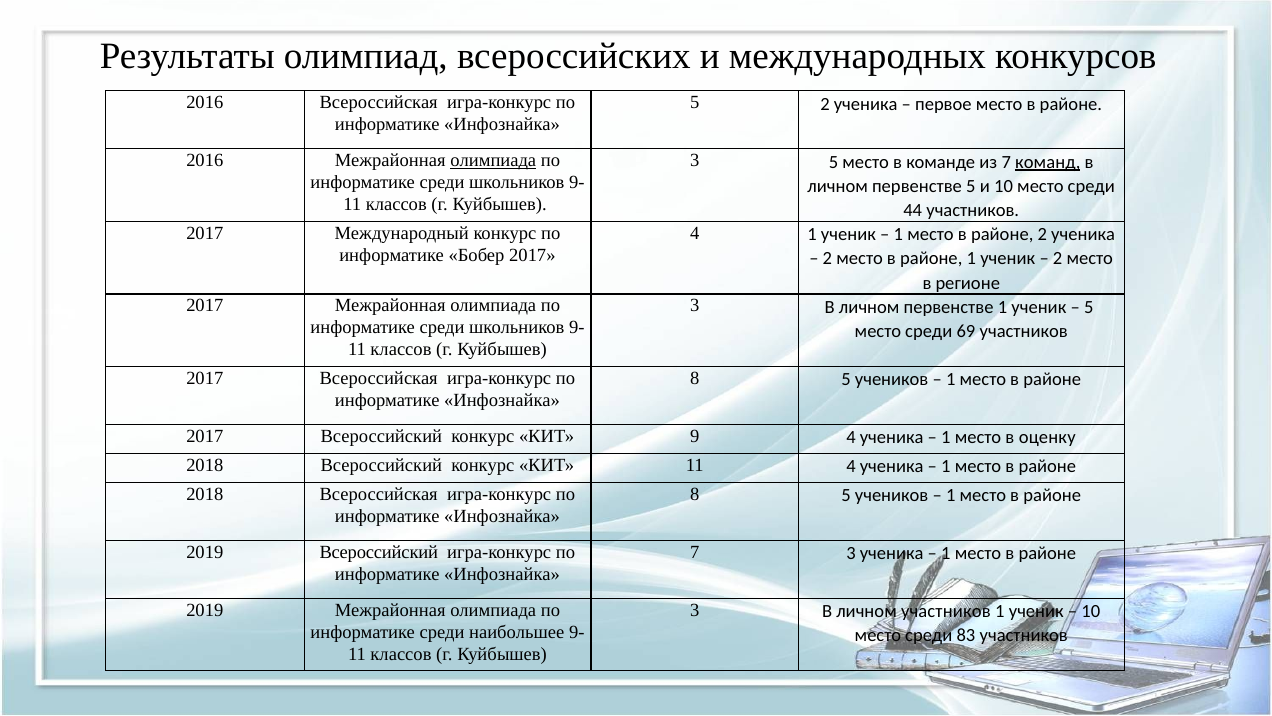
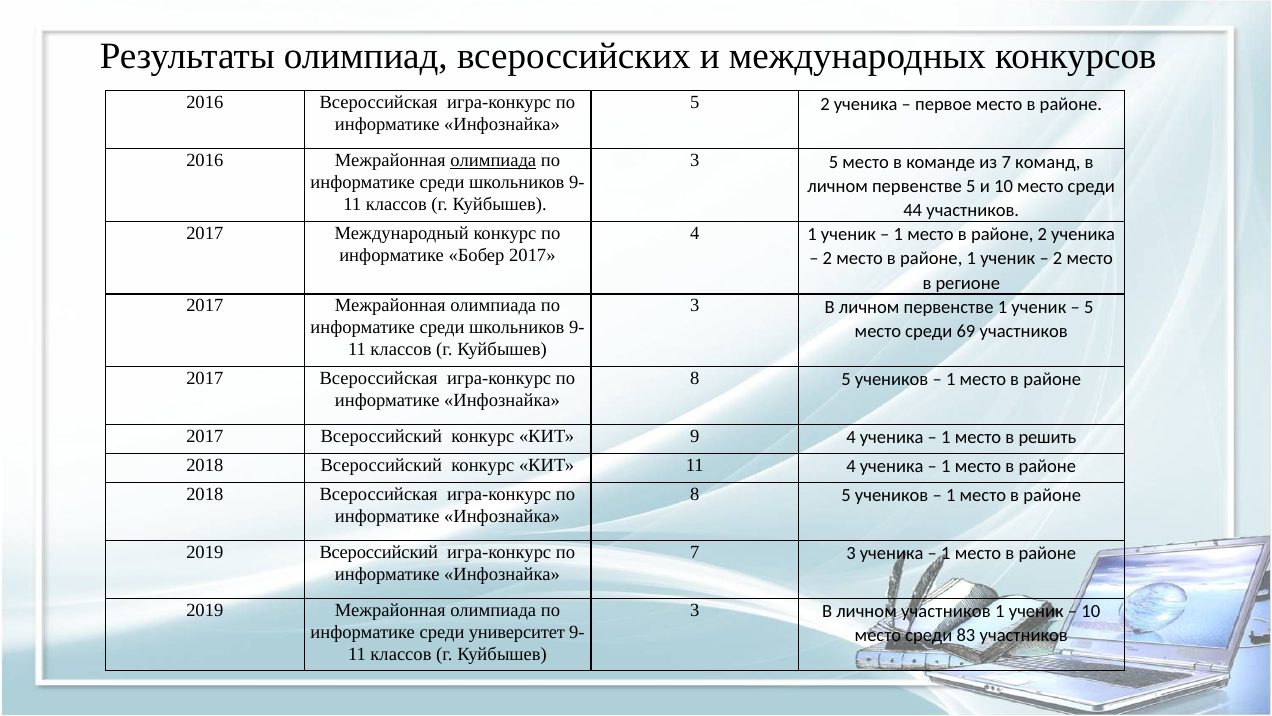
команд underline: present -> none
оценку: оценку -> решить
наибольшее: наибольшее -> университет
